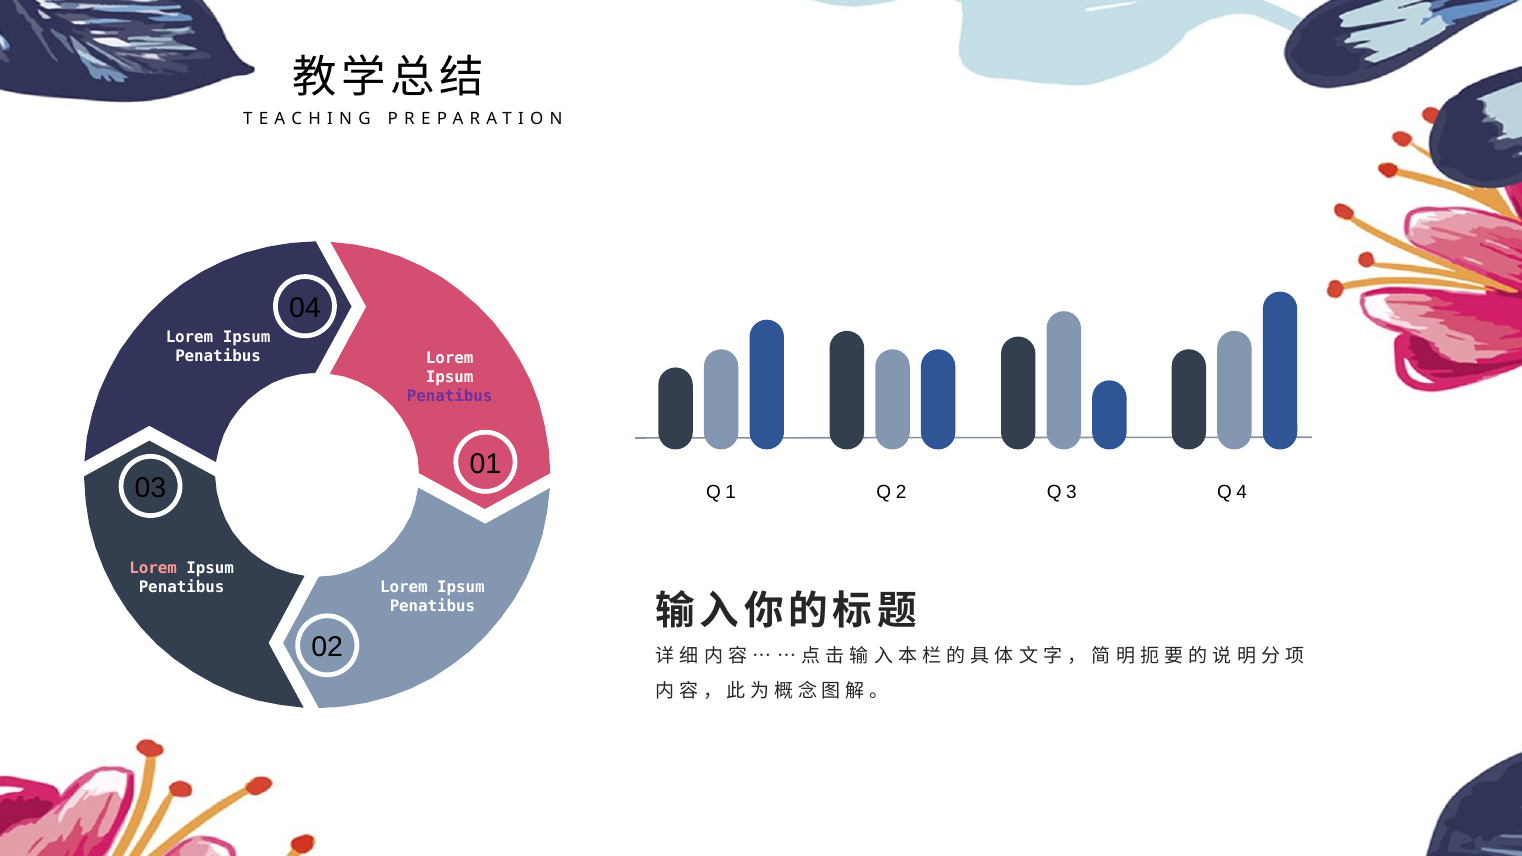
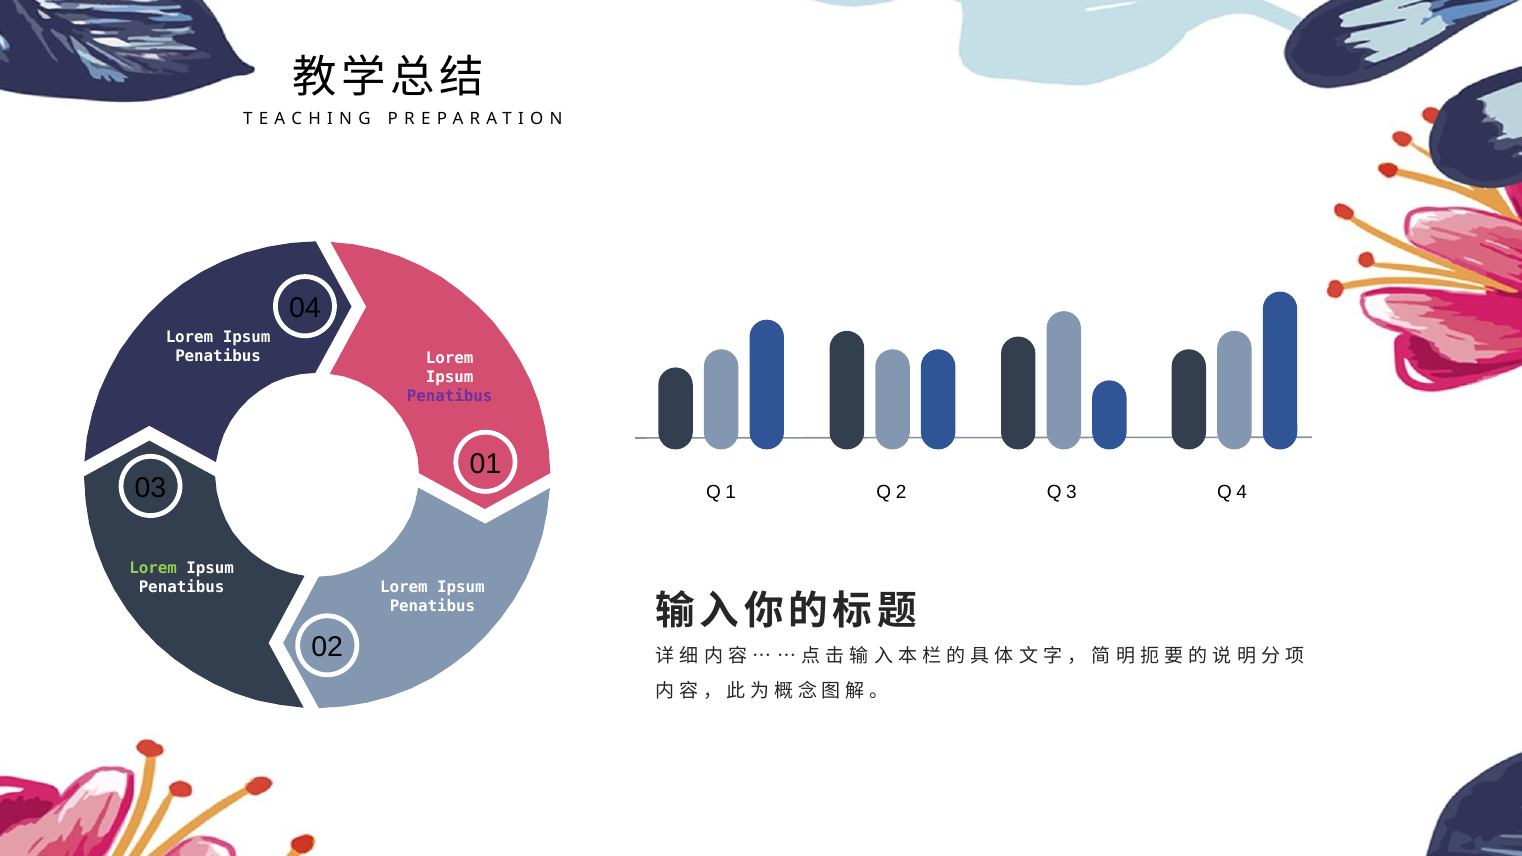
Lorem at (153, 568) colour: pink -> light green
